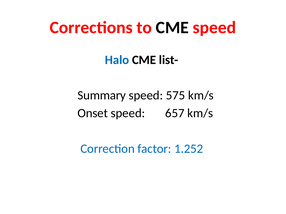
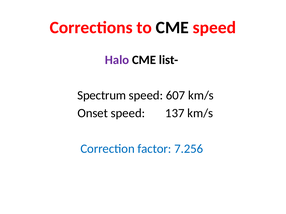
Halo colour: blue -> purple
Summary: Summary -> Spectrum
575: 575 -> 607
657: 657 -> 137
1.252: 1.252 -> 7.256
